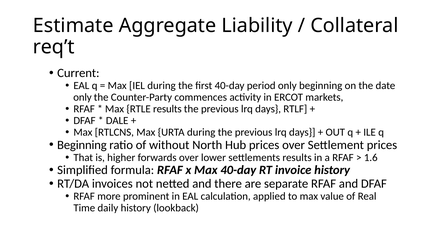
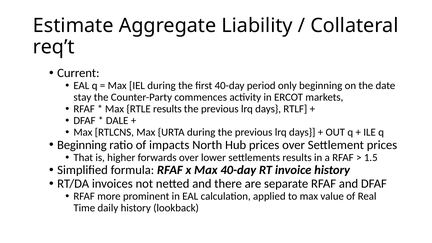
only at (82, 97): only -> stay
without: without -> impacts
1.6: 1.6 -> 1.5
